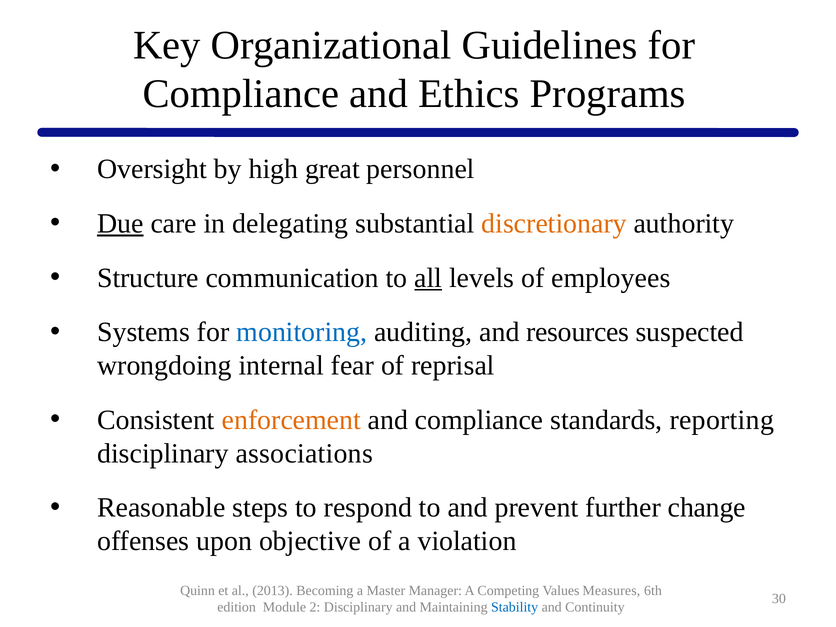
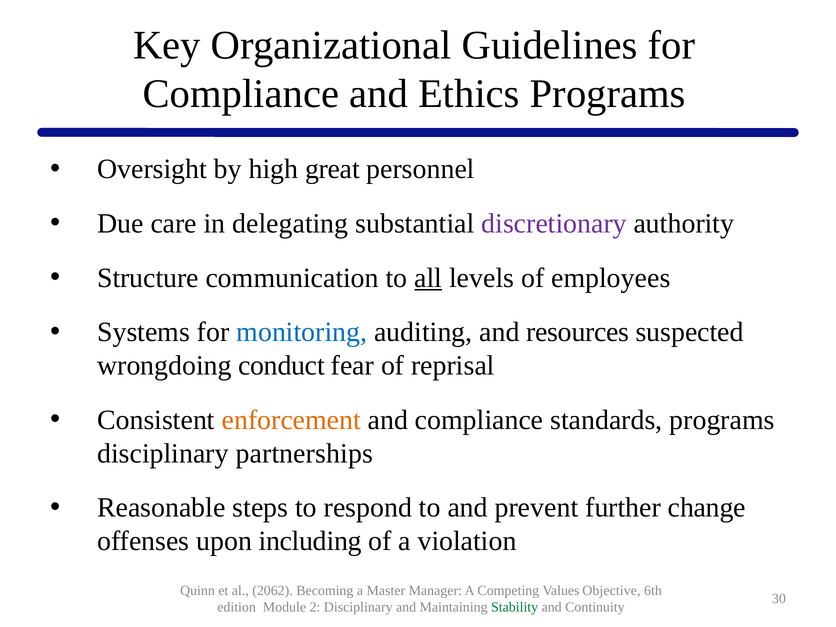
Due underline: present -> none
discretionary colour: orange -> purple
internal: internal -> conduct
standards reporting: reporting -> programs
associations: associations -> partnerships
objective: objective -> including
2013: 2013 -> 2062
Measures: Measures -> Objective
Stability colour: blue -> green
